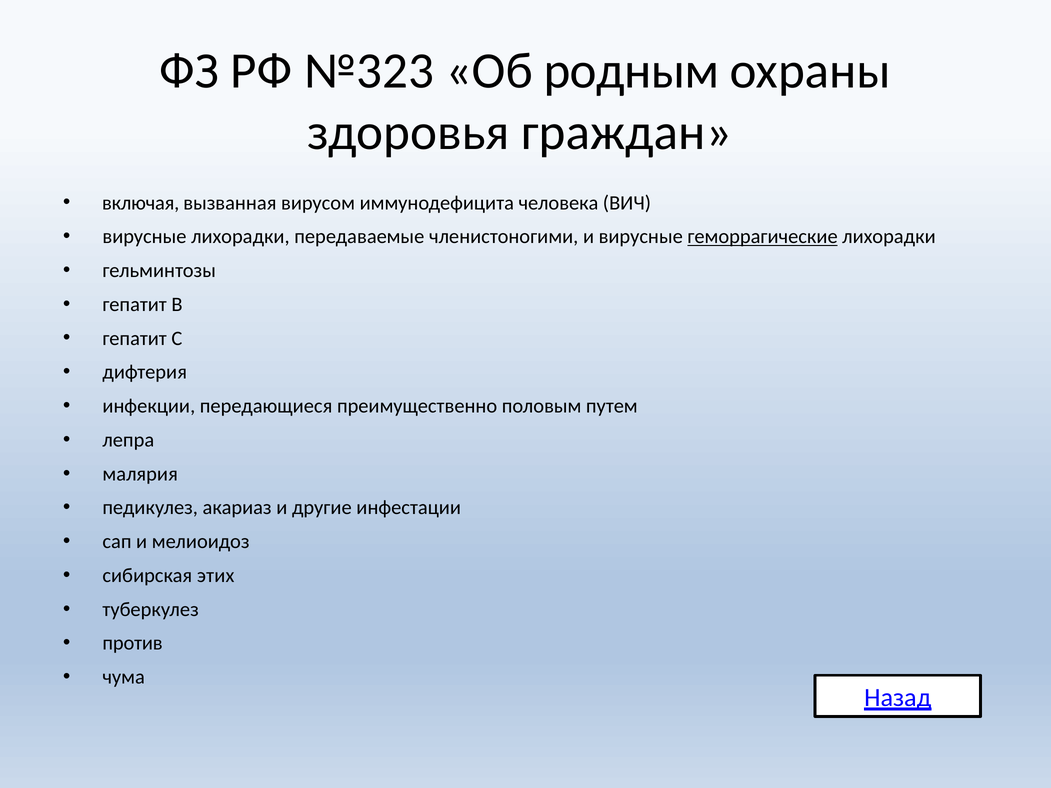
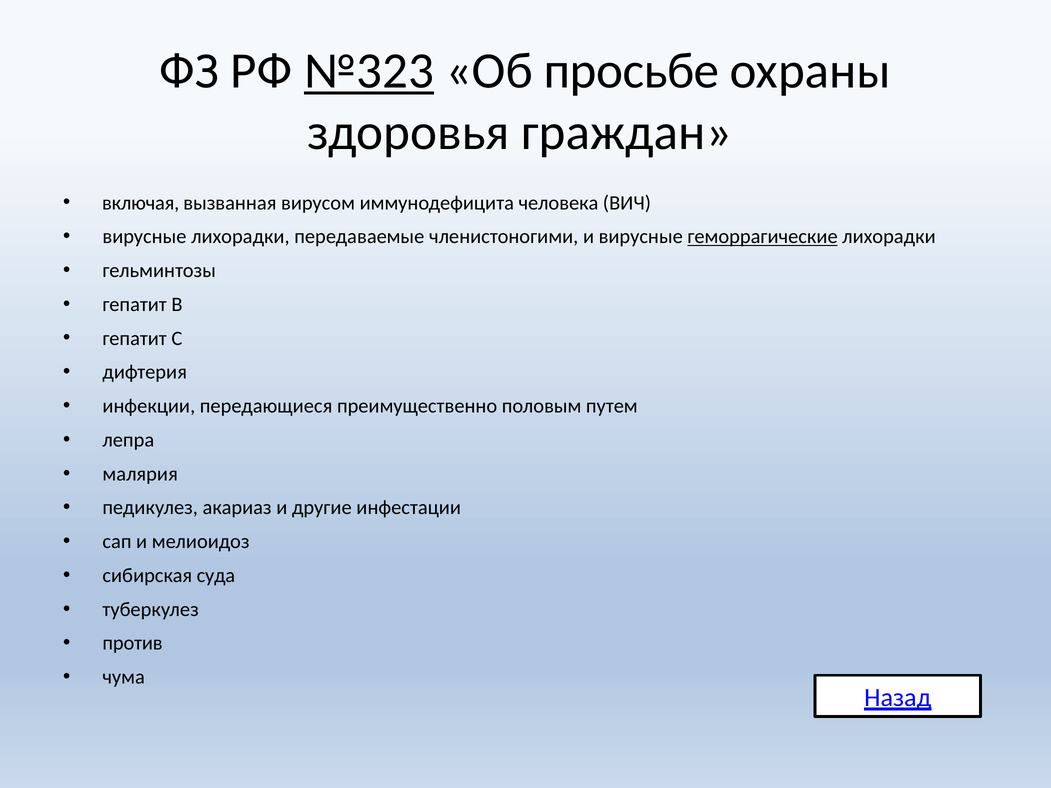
№323 underline: none -> present
родным: родным -> просьбе
этих: этих -> суда
